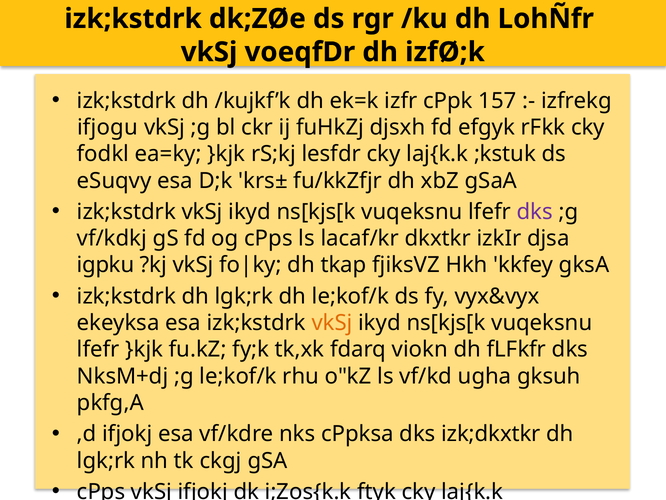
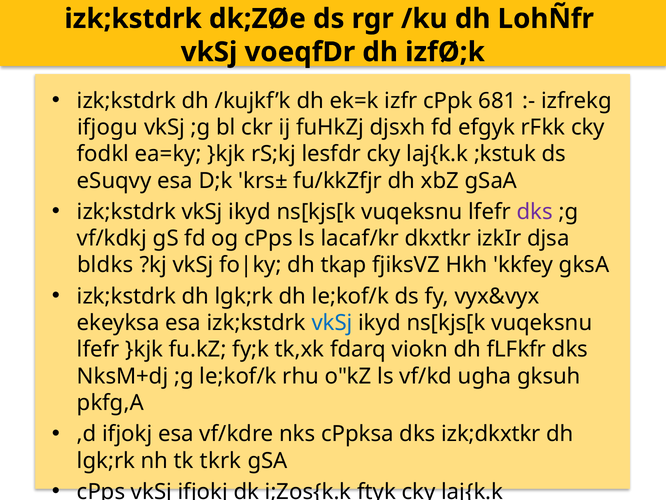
157: 157 -> 681
igpku: igpku -> bldks
vkSj at (332, 323) colour: orange -> blue
ckgj: ckgj -> tkrk
